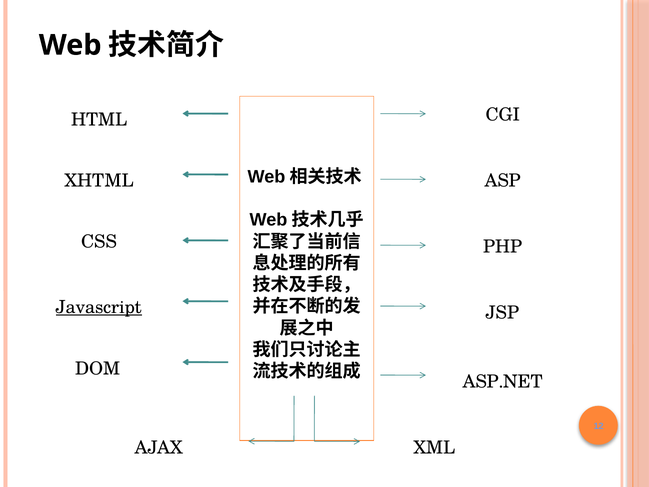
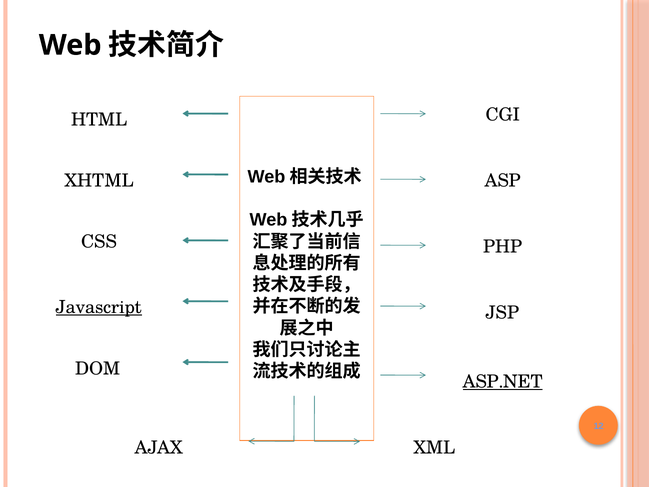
ASP.NET underline: none -> present
